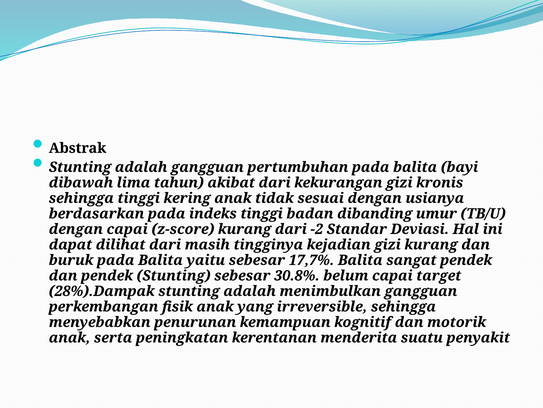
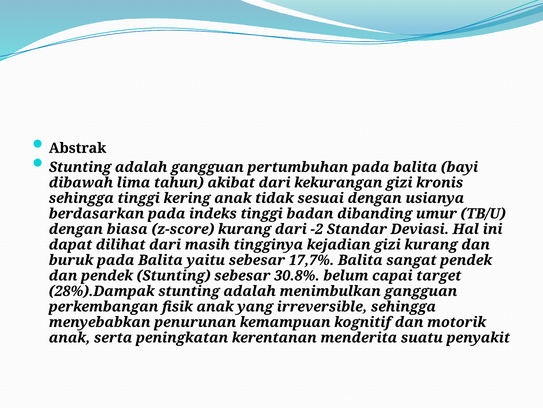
dengan capai: capai -> biasa
